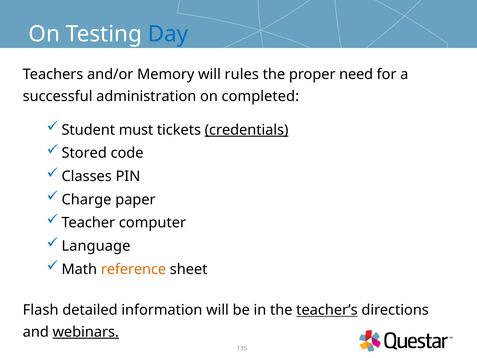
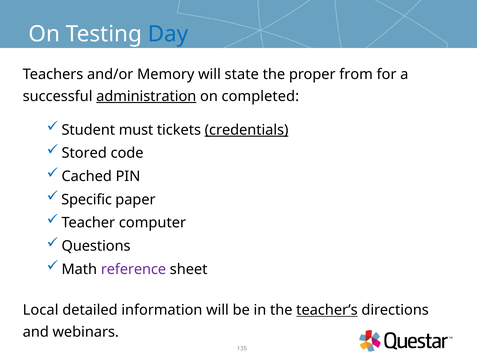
rules: rules -> state
need: need -> from
administration underline: none -> present
Classes: Classes -> Cached
Charge: Charge -> Specific
Language: Language -> Questions
reference colour: orange -> purple
Flash: Flash -> Local
webinars underline: present -> none
